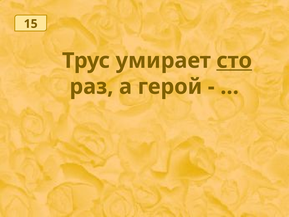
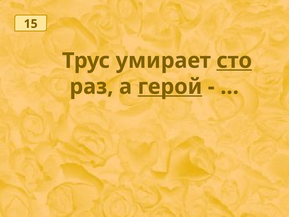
герой underline: none -> present
